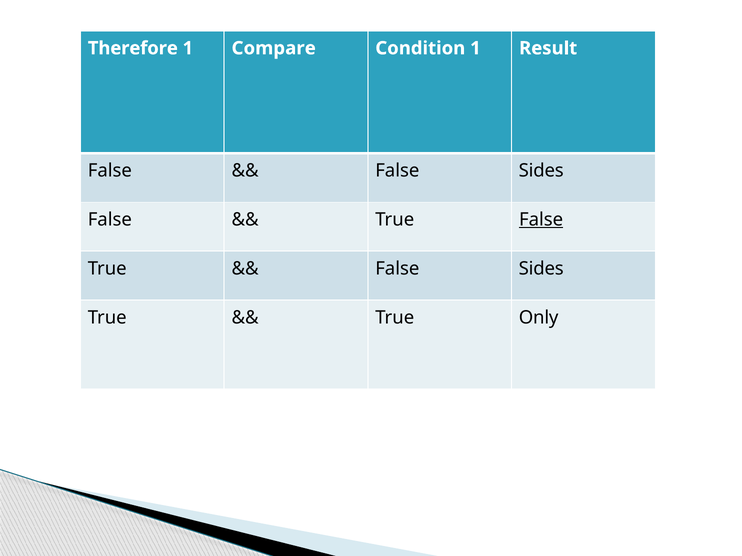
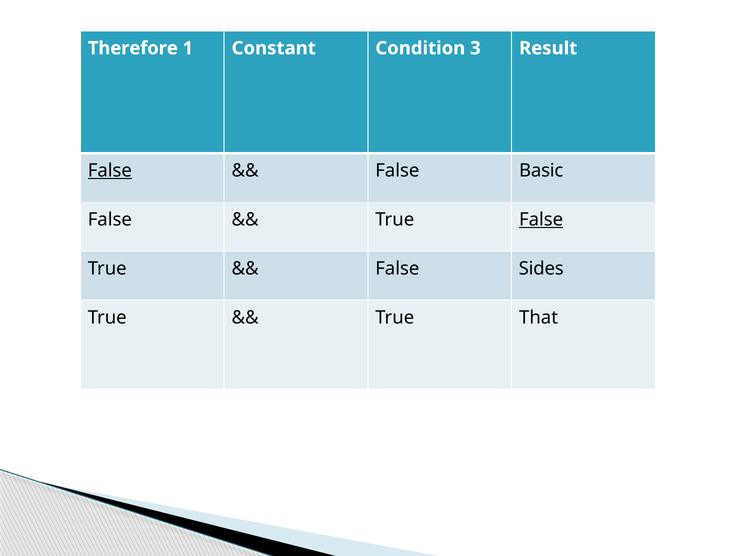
Compare: Compare -> Constant
Condition 1: 1 -> 3
False at (110, 171) underline: none -> present
Sides at (541, 171): Sides -> Basic
Only: Only -> That
